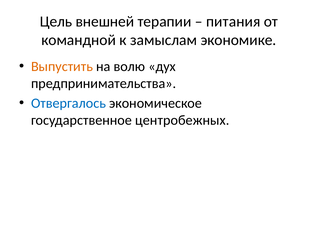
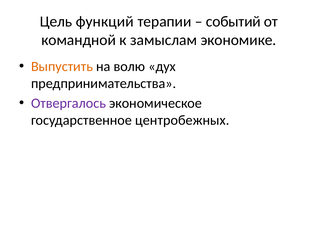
внешней: внешней -> функций
питания: питания -> событий
Отвергалось colour: blue -> purple
